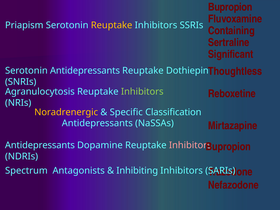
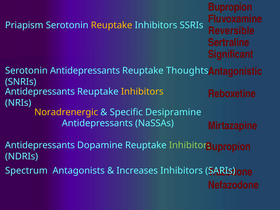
Containing: Containing -> Reversible
Thoughtless: Thoughtless -> Antagonistic
Dothiepin: Dothiepin -> Thoughts
Agranulocytosis at (40, 92): Agranulocytosis -> Antidepressants
Inhibitors at (142, 92) colour: light green -> yellow
Classification: Classification -> Desipramine
Inhibitors at (190, 145) colour: pink -> light green
Inhibiting: Inhibiting -> Increases
